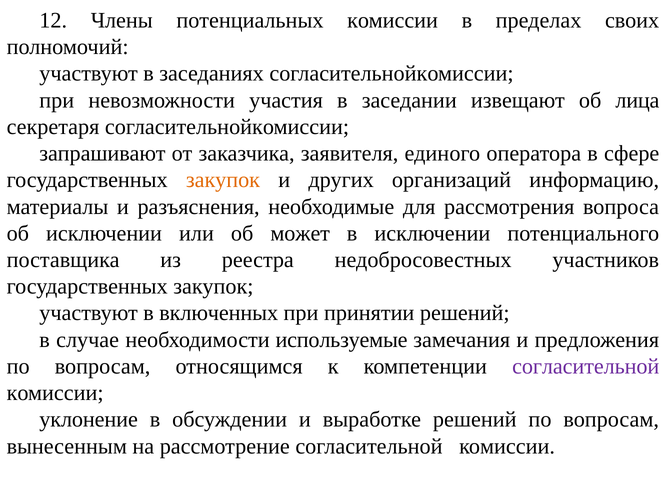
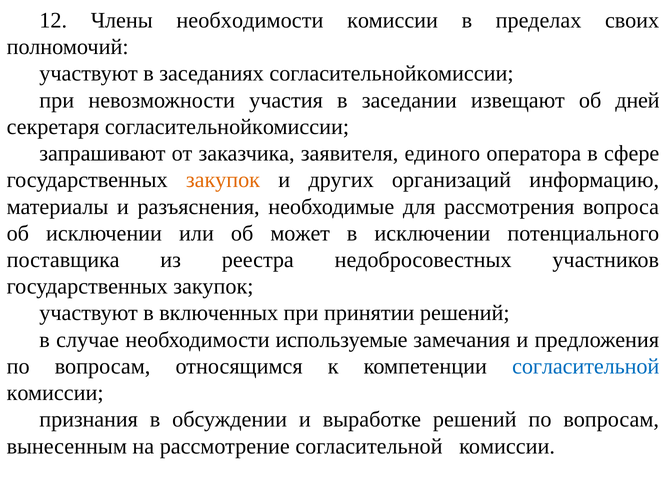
Члены потенциальных: потенциальных -> необходимости
лица: лица -> дней
согласительной at (586, 367) colour: purple -> blue
уклонение: уклонение -> признания
